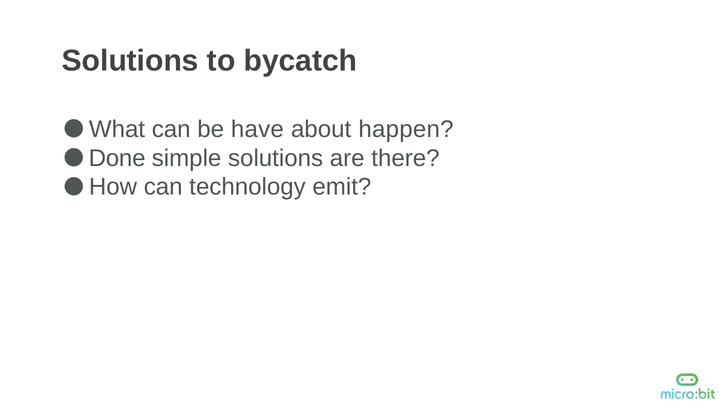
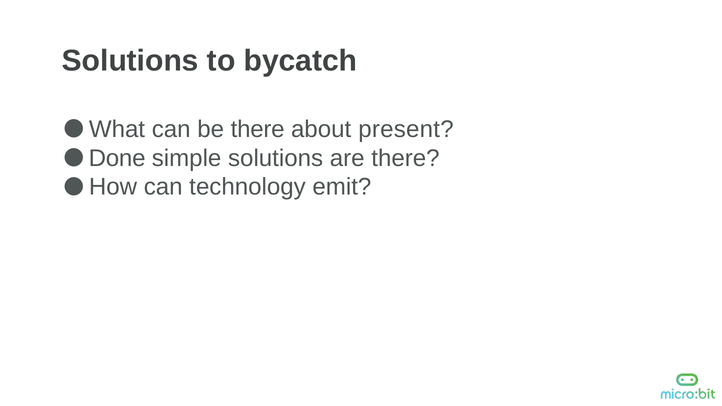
be have: have -> there
happen: happen -> present
